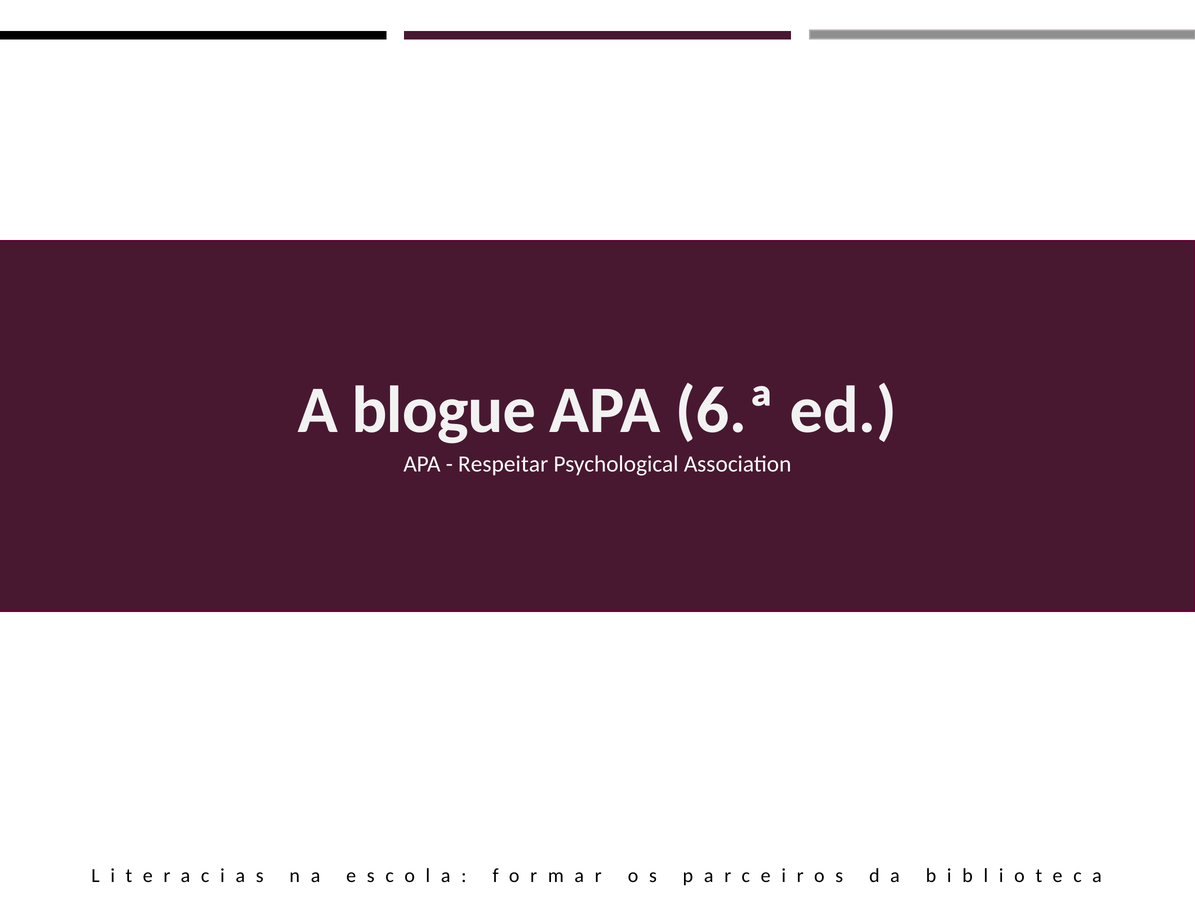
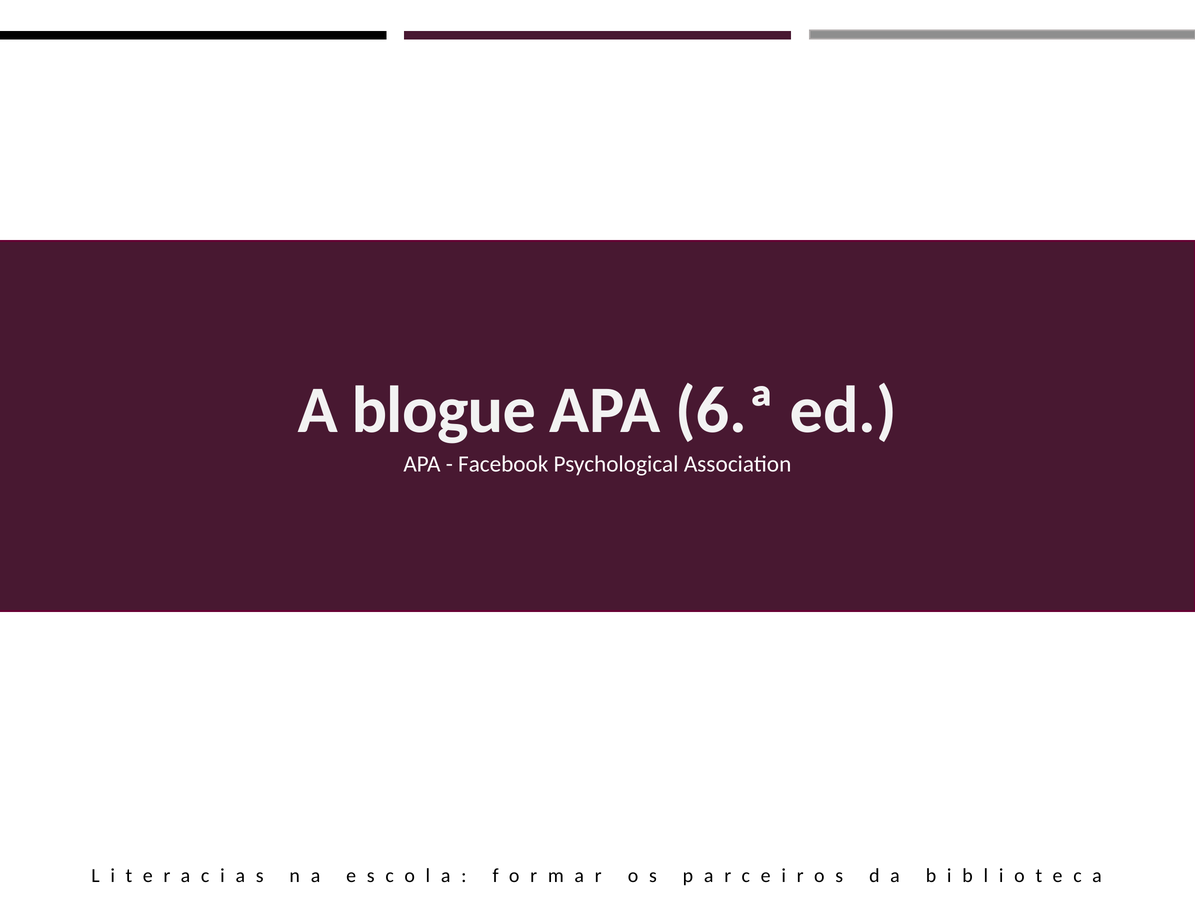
Respeitar: Respeitar -> Facebook
